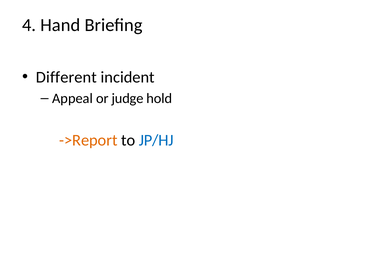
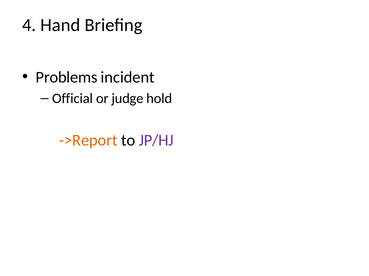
Different: Different -> Problems
Appeal: Appeal -> Official
JP/HJ colour: blue -> purple
